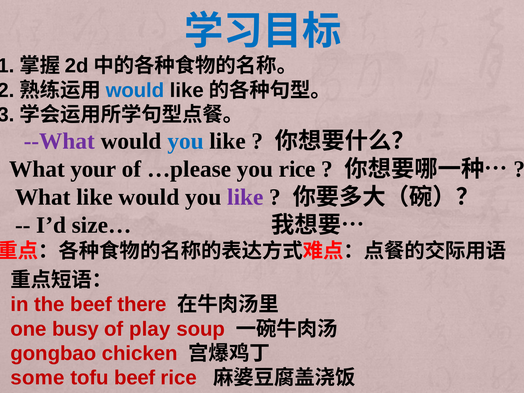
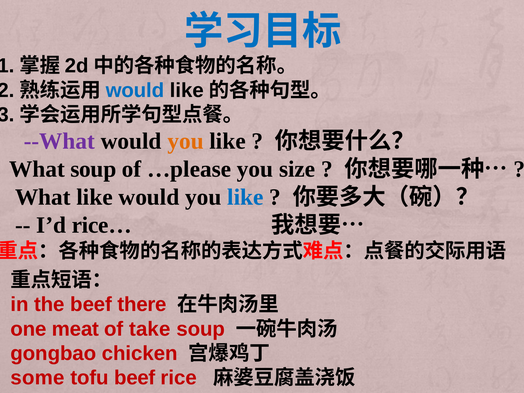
you at (186, 141) colour: blue -> orange
What your: your -> soup
you rice: rice -> size
like at (245, 197) colour: purple -> blue
size…: size… -> rice…
busy: busy -> meat
play: play -> take
